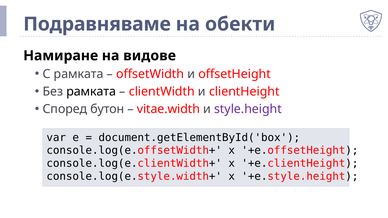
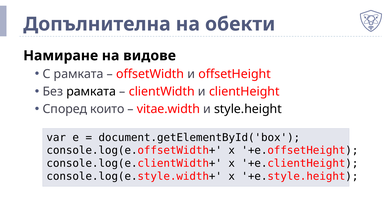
Подравняваме: Подравняваме -> Допълнителна
бутон: бутон -> които
style.height colour: purple -> black
